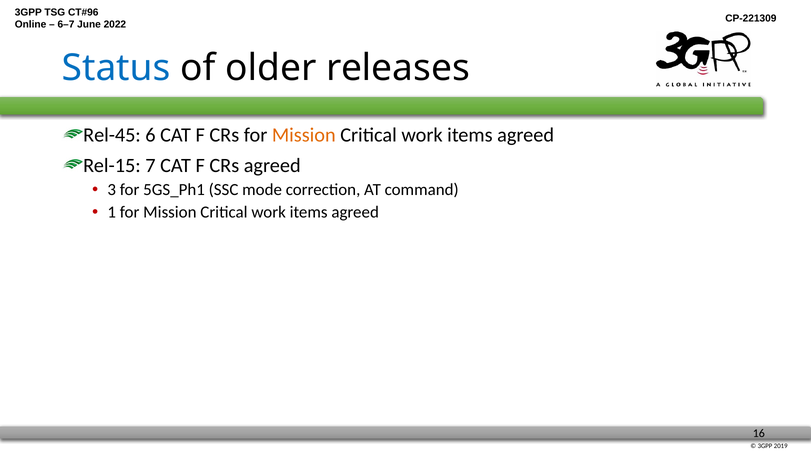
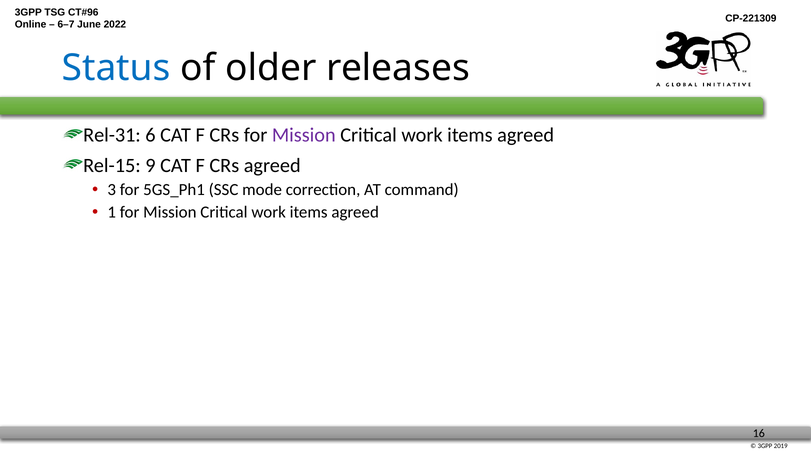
Rel-45: Rel-45 -> Rel-31
Mission at (304, 135) colour: orange -> purple
7: 7 -> 9
